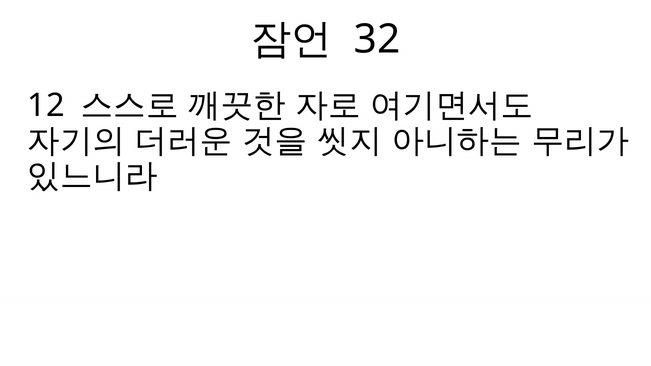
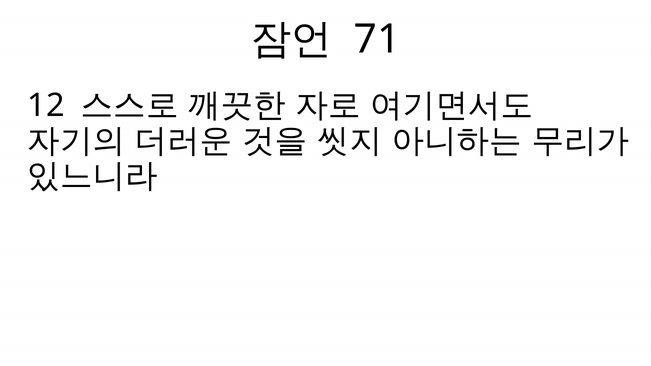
32: 32 -> 71
